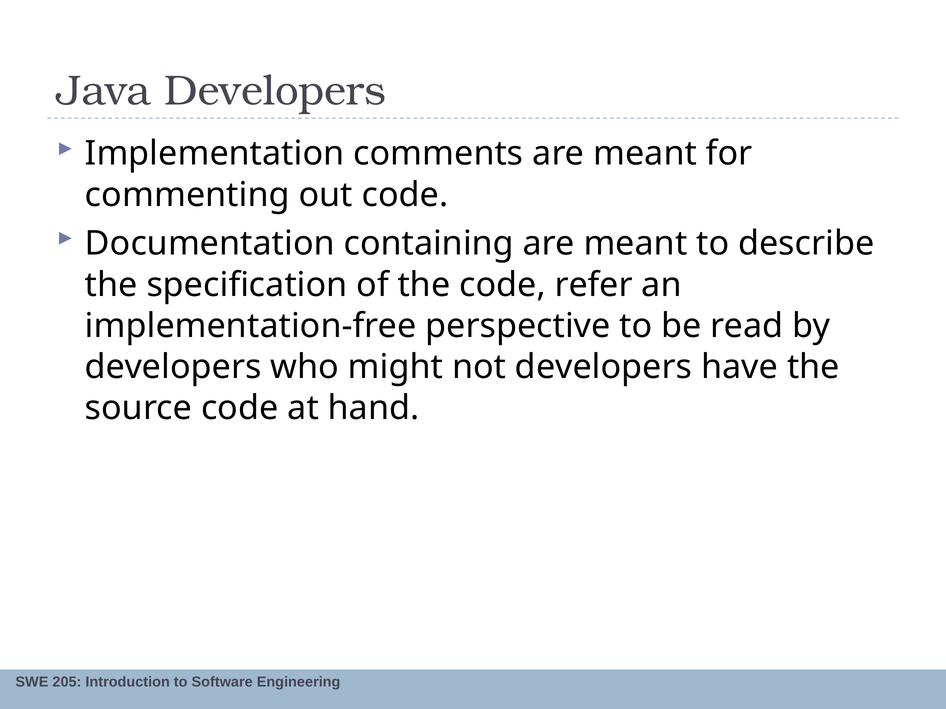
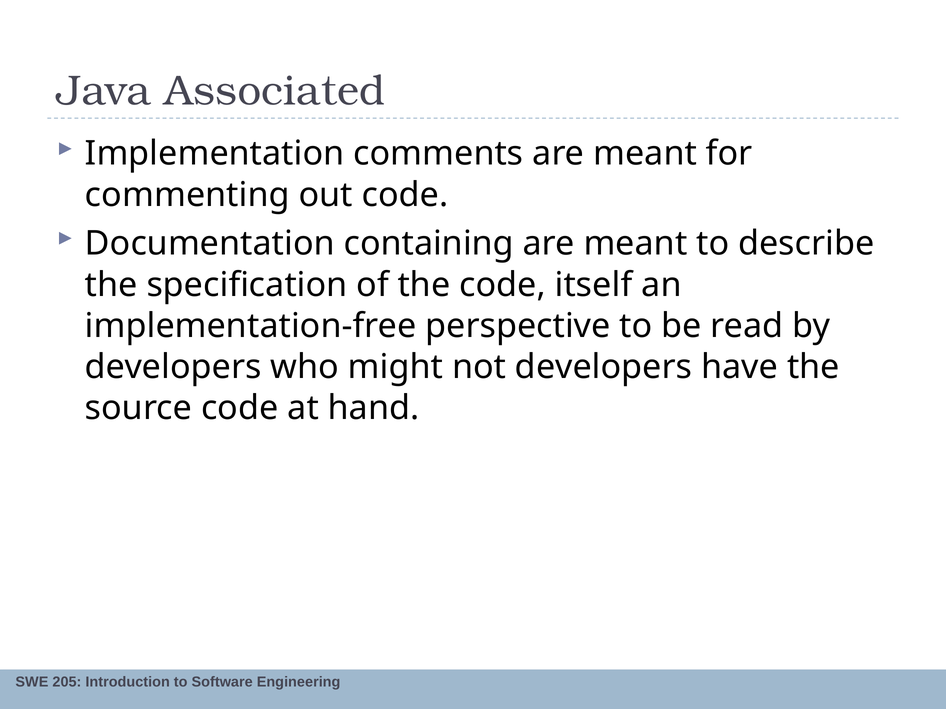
Java Developers: Developers -> Associated
refer: refer -> itself
